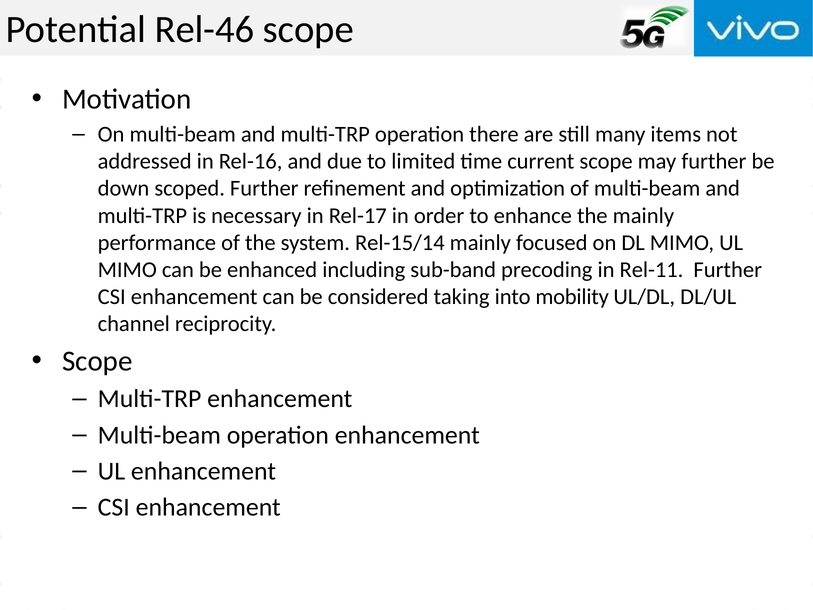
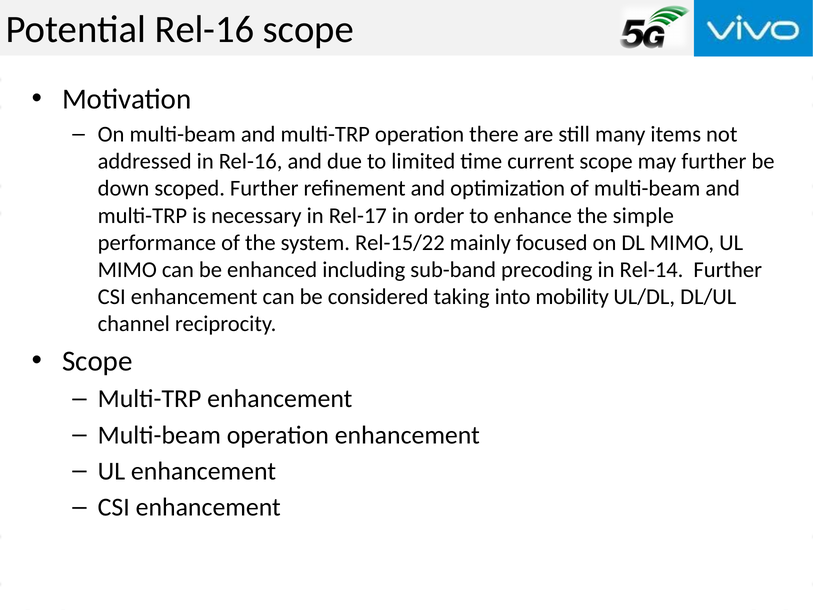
Potential Rel-46: Rel-46 -> Rel-16
the mainly: mainly -> simple
Rel-15/14: Rel-15/14 -> Rel-15/22
Rel-11: Rel-11 -> Rel-14
